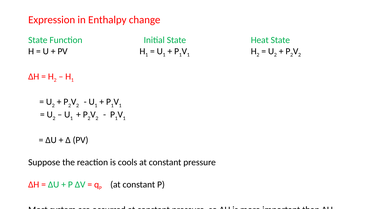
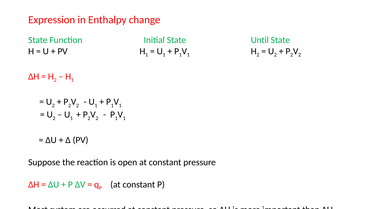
Heat: Heat -> Until
cools: cools -> open
